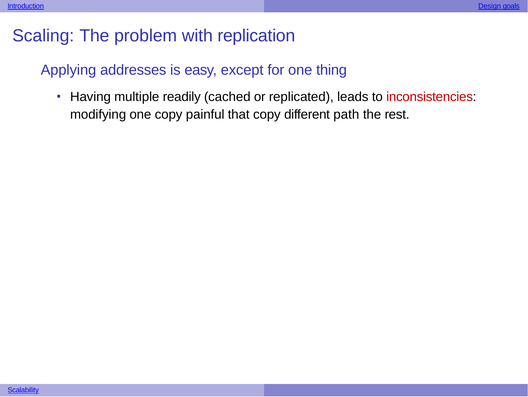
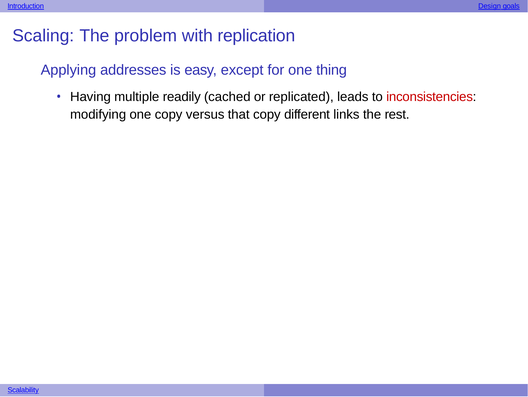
painful: painful -> versus
path: path -> links
